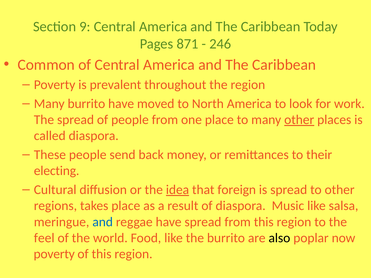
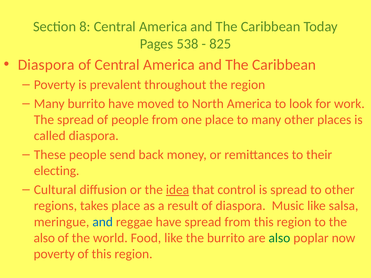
9: 9 -> 8
871: 871 -> 538
246: 246 -> 825
Common at (46, 65): Common -> Diaspora
other at (299, 120) underline: present -> none
foreign: foreign -> control
feel at (44, 238): feel -> also
also at (279, 238) colour: black -> green
